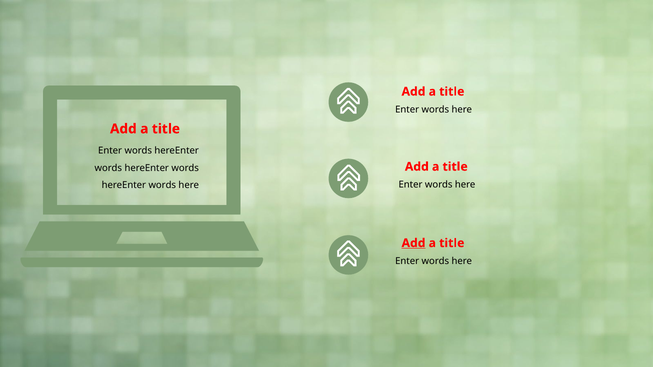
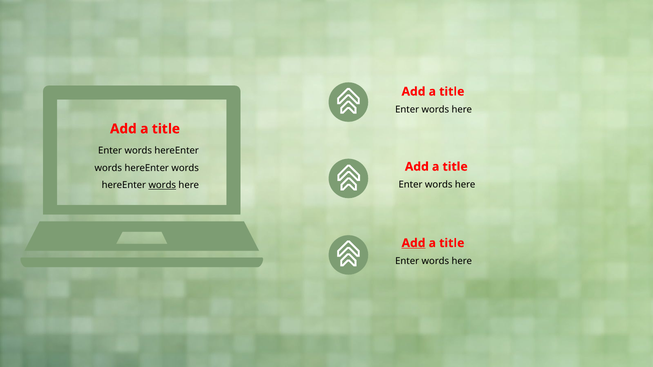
words at (162, 185) underline: none -> present
